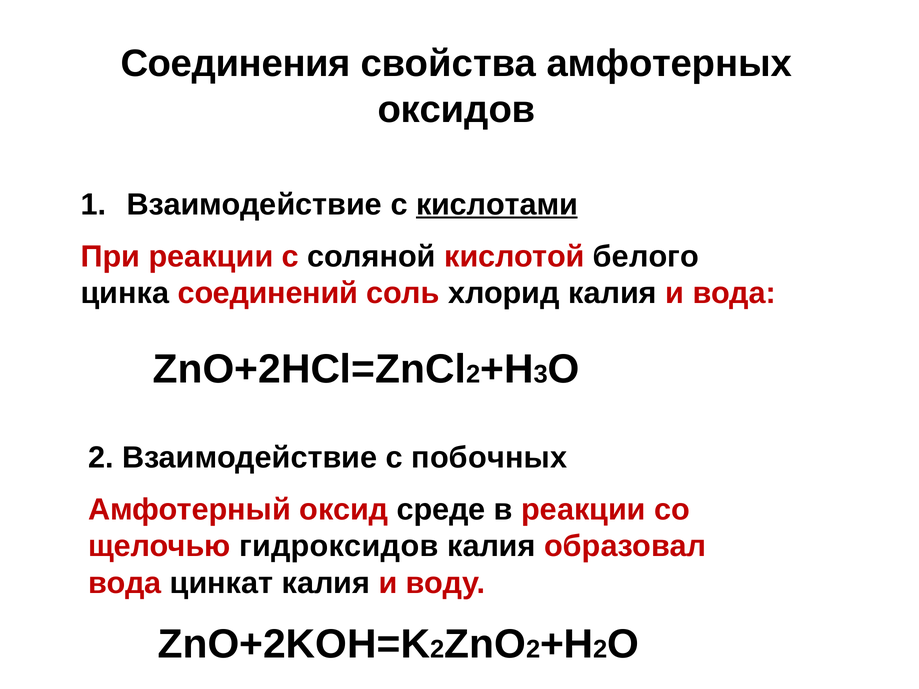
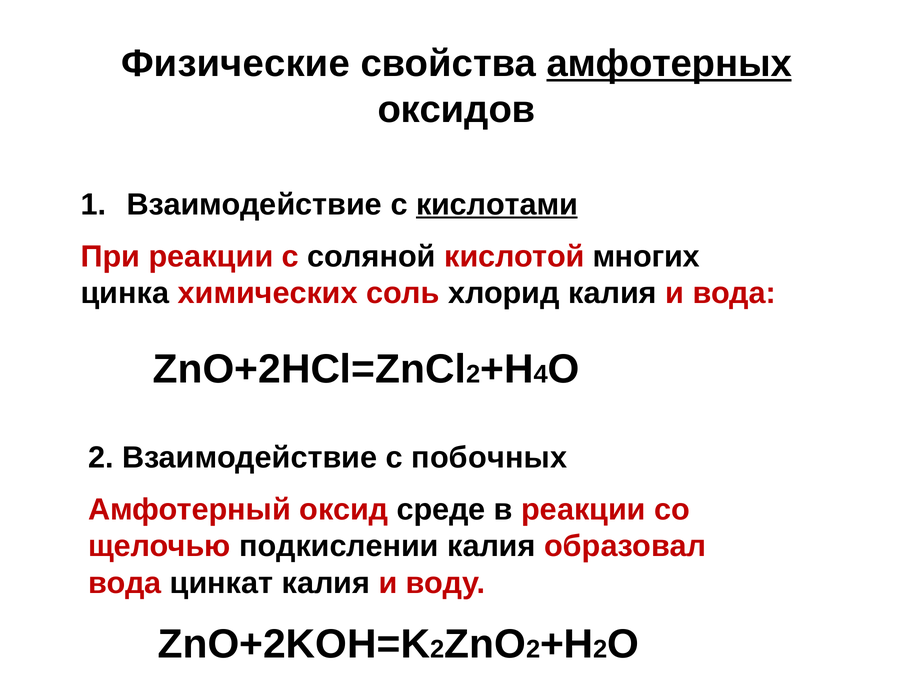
Соединения: Соединения -> Физические
амфотерных underline: none -> present
белого: белого -> многих
соединений: соединений -> химических
3: 3 -> 4
гидроксидов: гидроксидов -> подкислении
